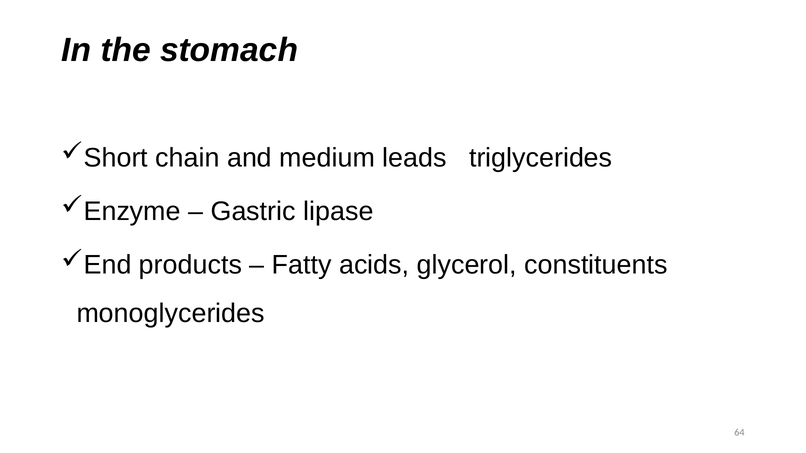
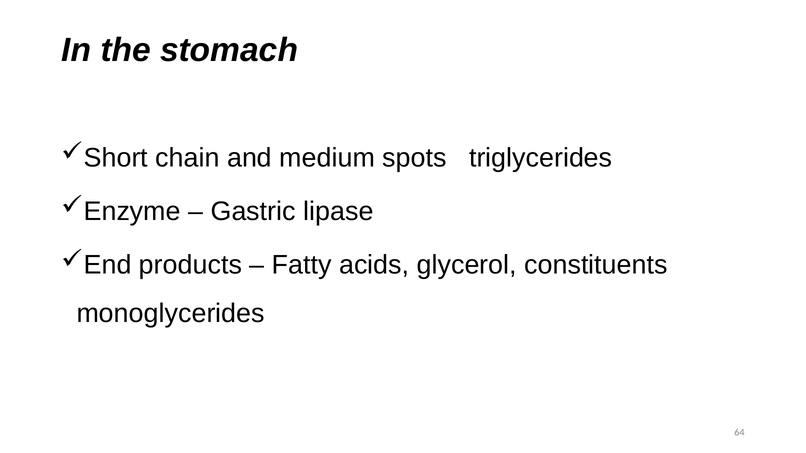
leads: leads -> spots
